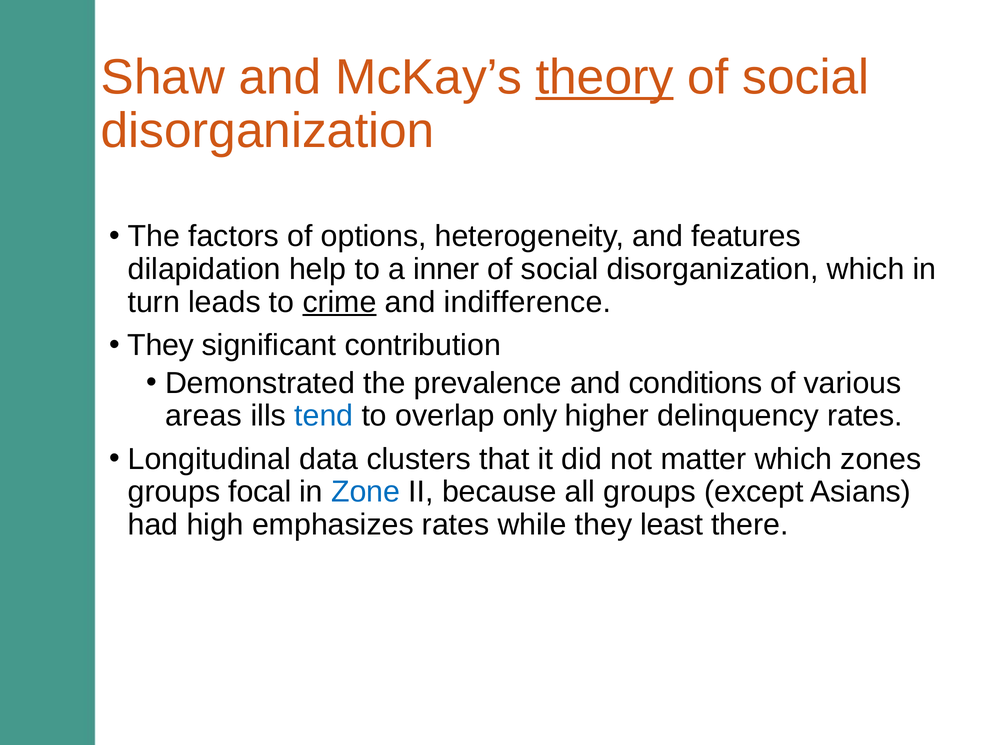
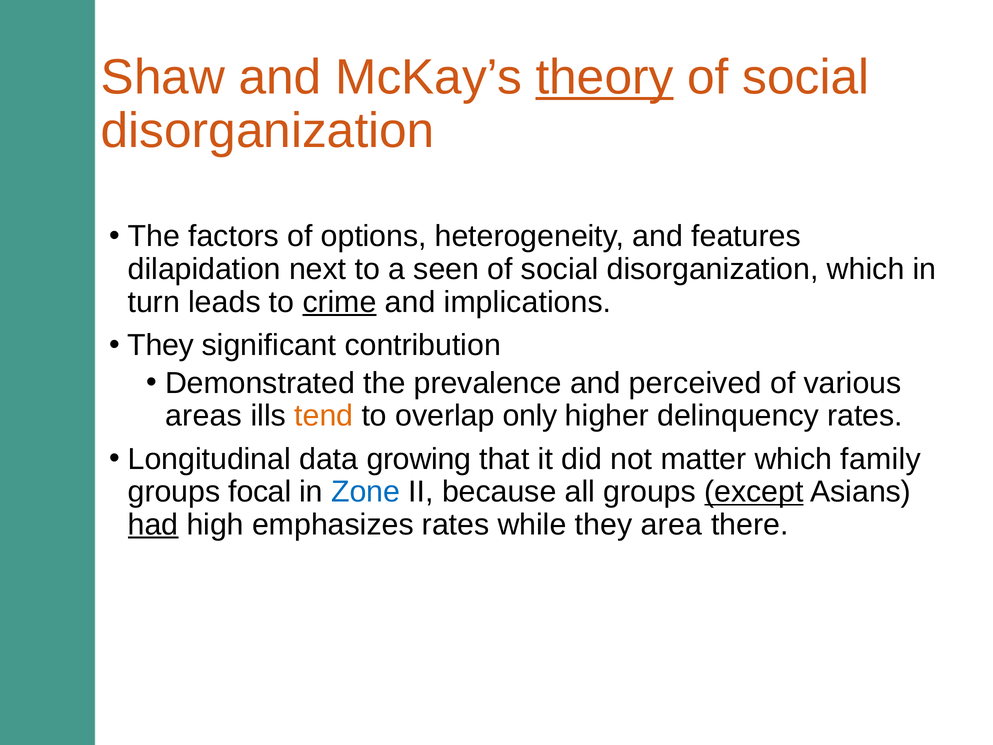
help: help -> next
inner: inner -> seen
indifference: indifference -> implications
conditions: conditions -> perceived
tend colour: blue -> orange
clusters: clusters -> growing
zones: zones -> family
except underline: none -> present
had underline: none -> present
least: least -> area
